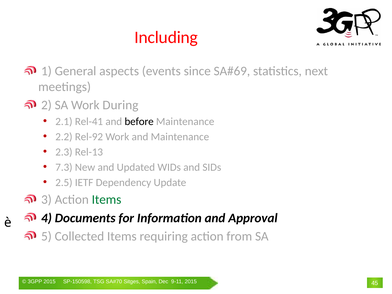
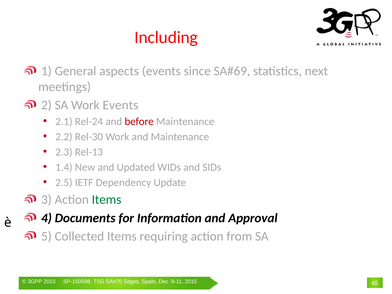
Work During: During -> Events
Rel-41: Rel-41 -> Rel-24
before colour: black -> red
Rel-92: Rel-92 -> Rel-30
7.3: 7.3 -> 1.4
